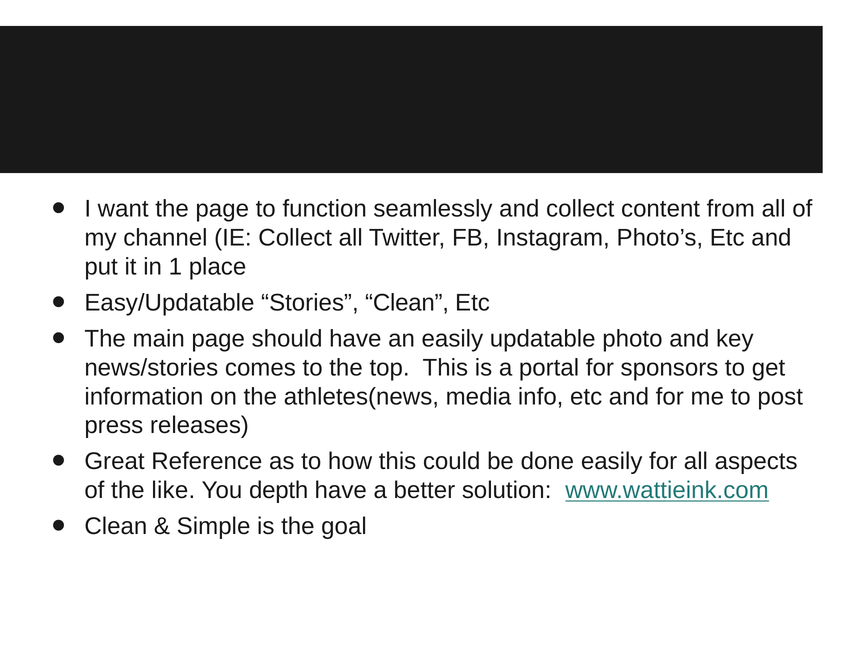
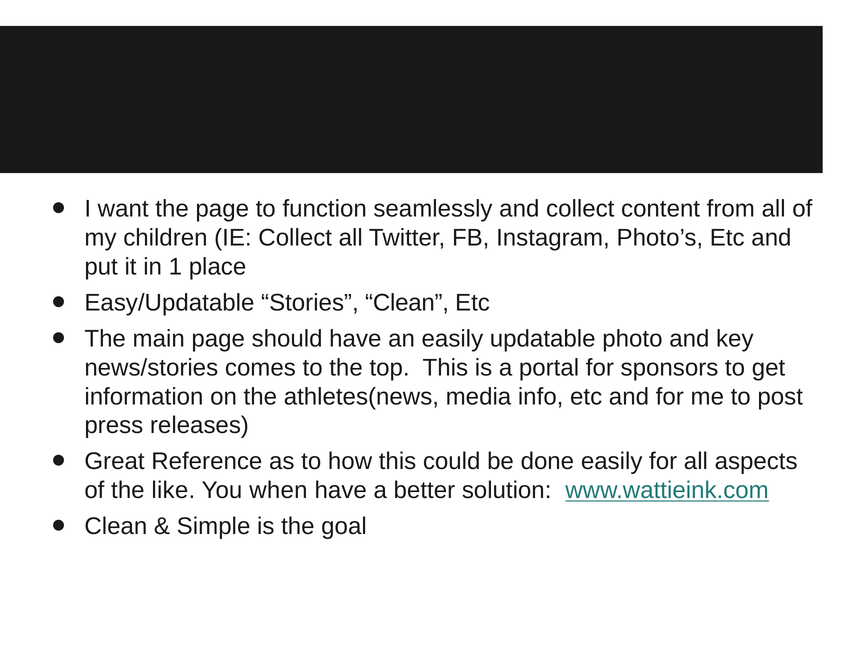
channel: channel -> children
depth: depth -> when
